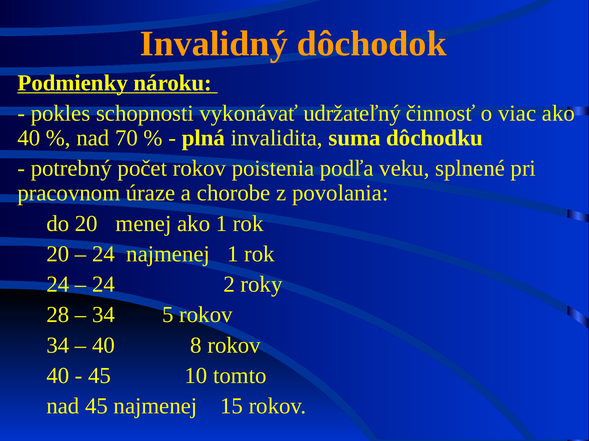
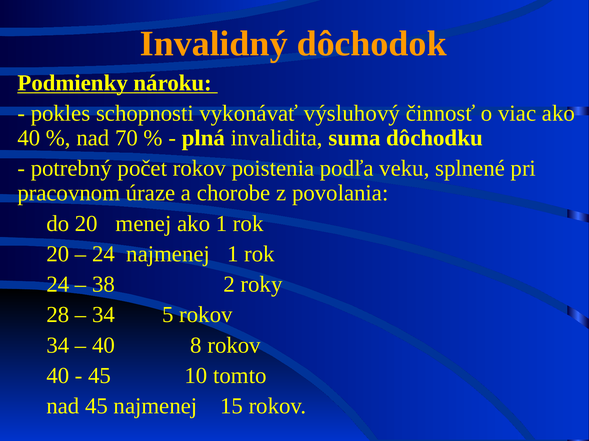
udržateľný: udržateľný -> výsluhový
24 at (103, 285): 24 -> 38
